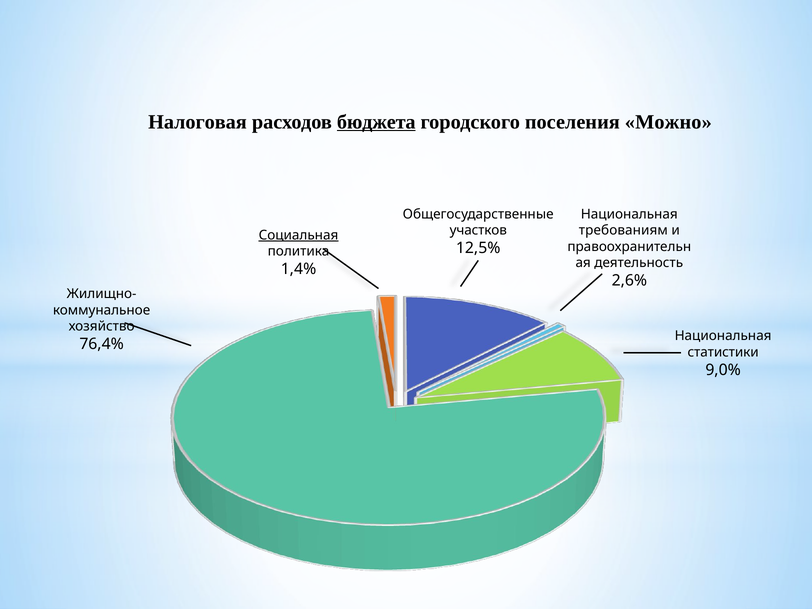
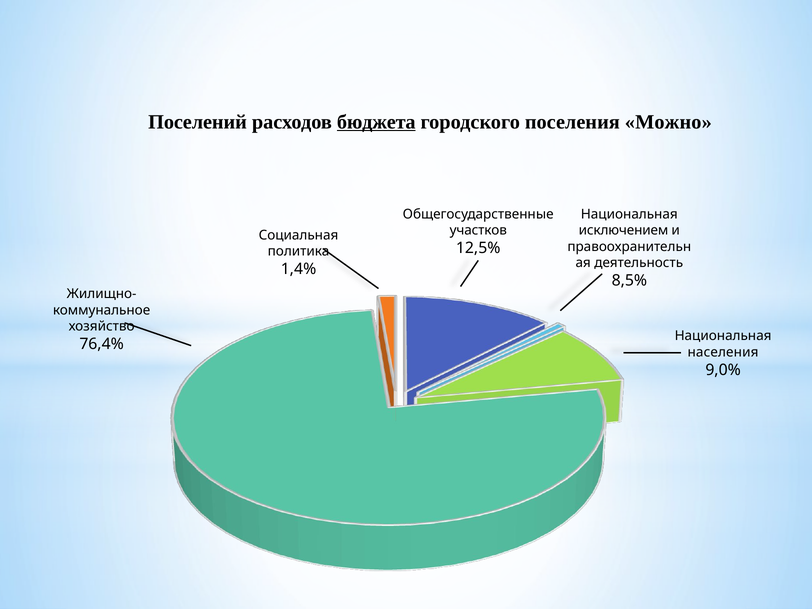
Налоговая: Налоговая -> Поселений
требованиям: требованиям -> исключением
Социальная underline: present -> none
2,6%: 2,6% -> 8,5%
статистики: статистики -> населения
